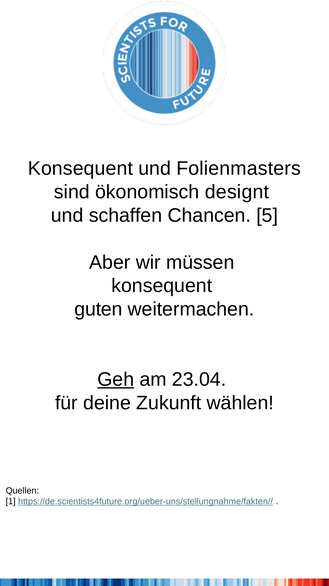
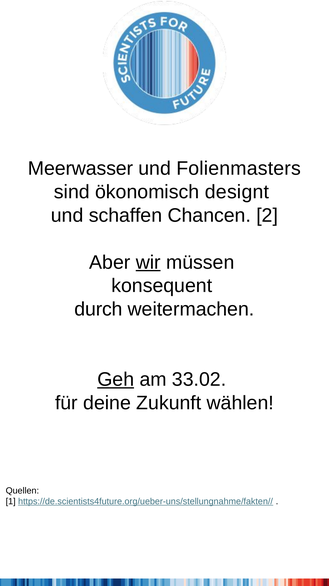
Konsequent at (80, 168): Konsequent -> Meerwasser
5: 5 -> 2
wir underline: none -> present
guten: guten -> durch
23.04: 23.04 -> 33.02
